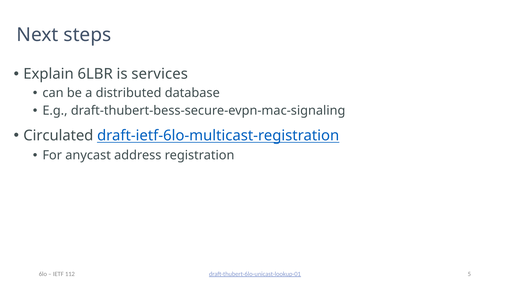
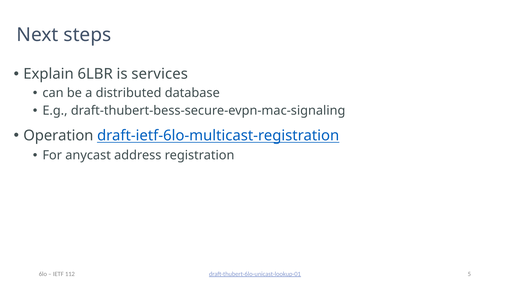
Circulated: Circulated -> Operation
